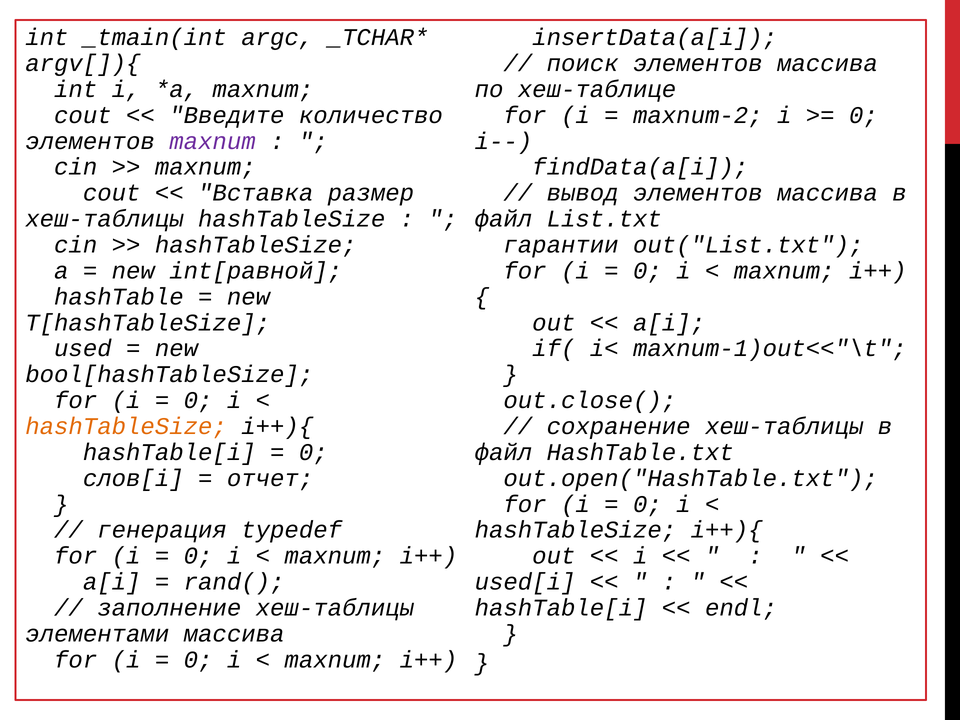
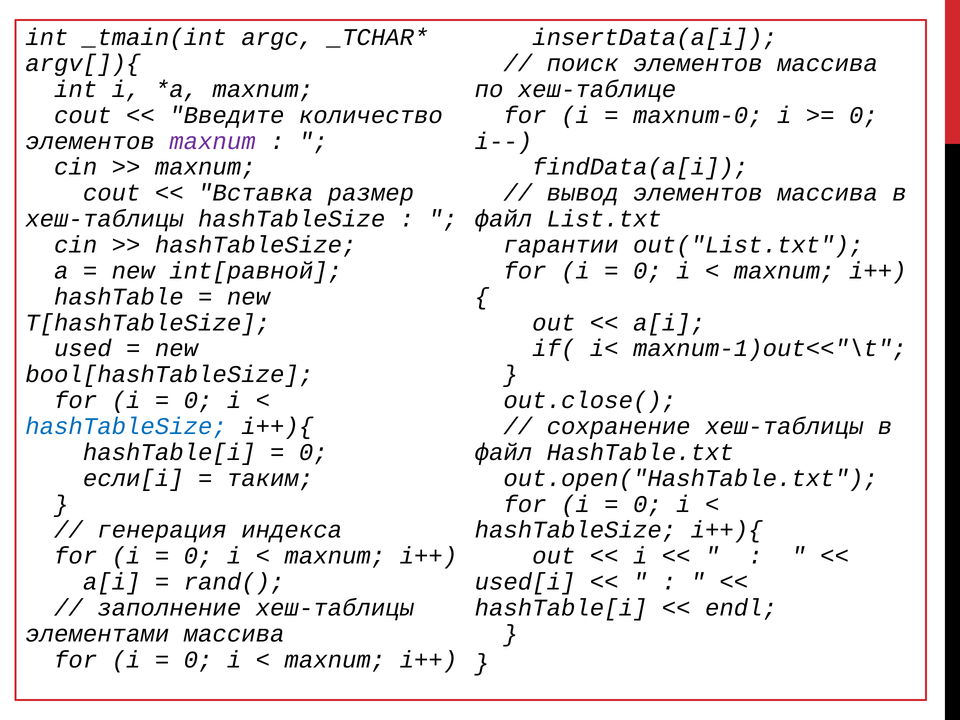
maxnum-2: maxnum-2 -> maxnum-0
hashTableSize at (126, 426) colour: orange -> blue
слов[i: слов[i -> если[i
отчет: отчет -> таким
typedef: typedef -> индекса
